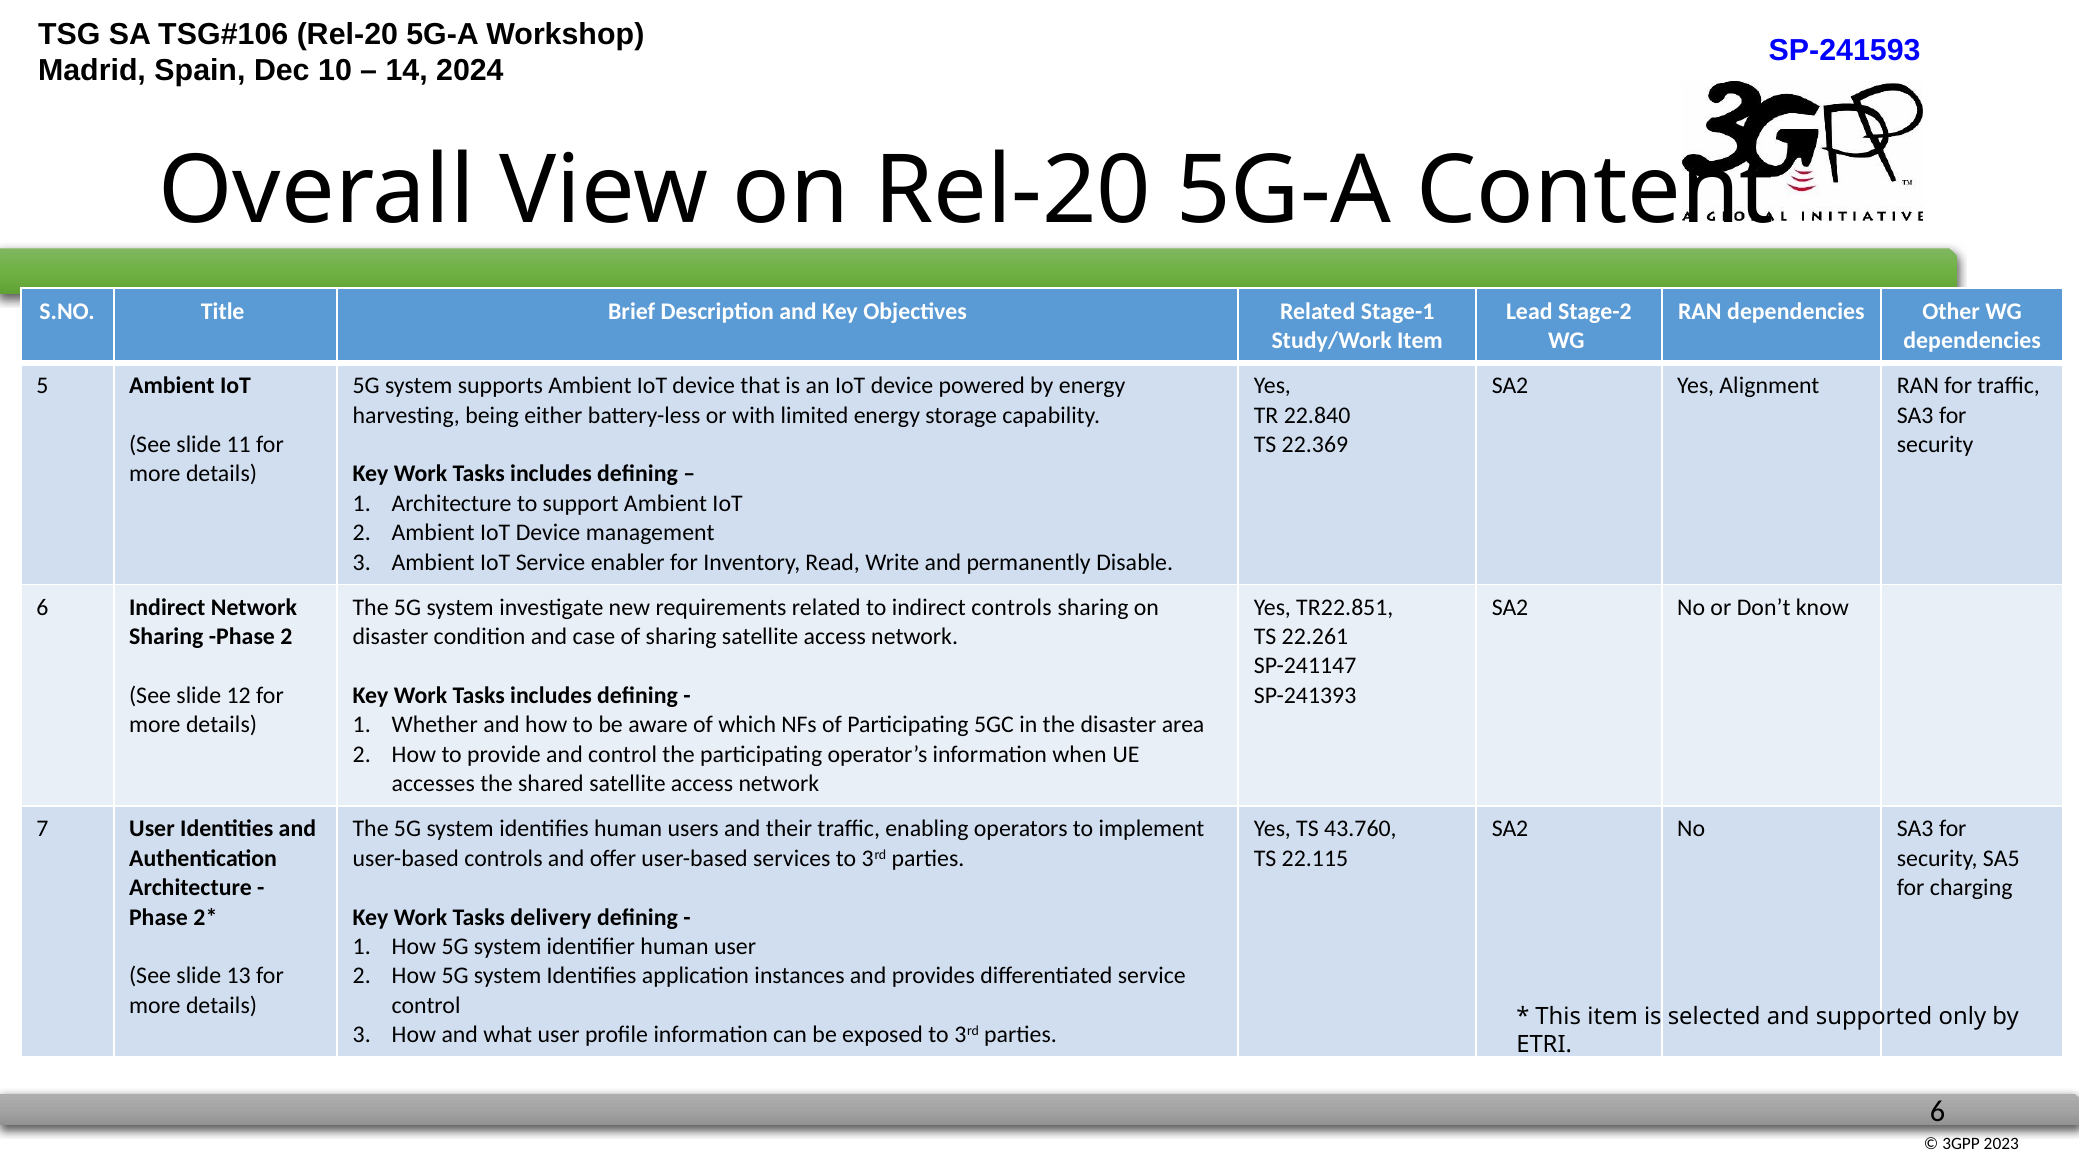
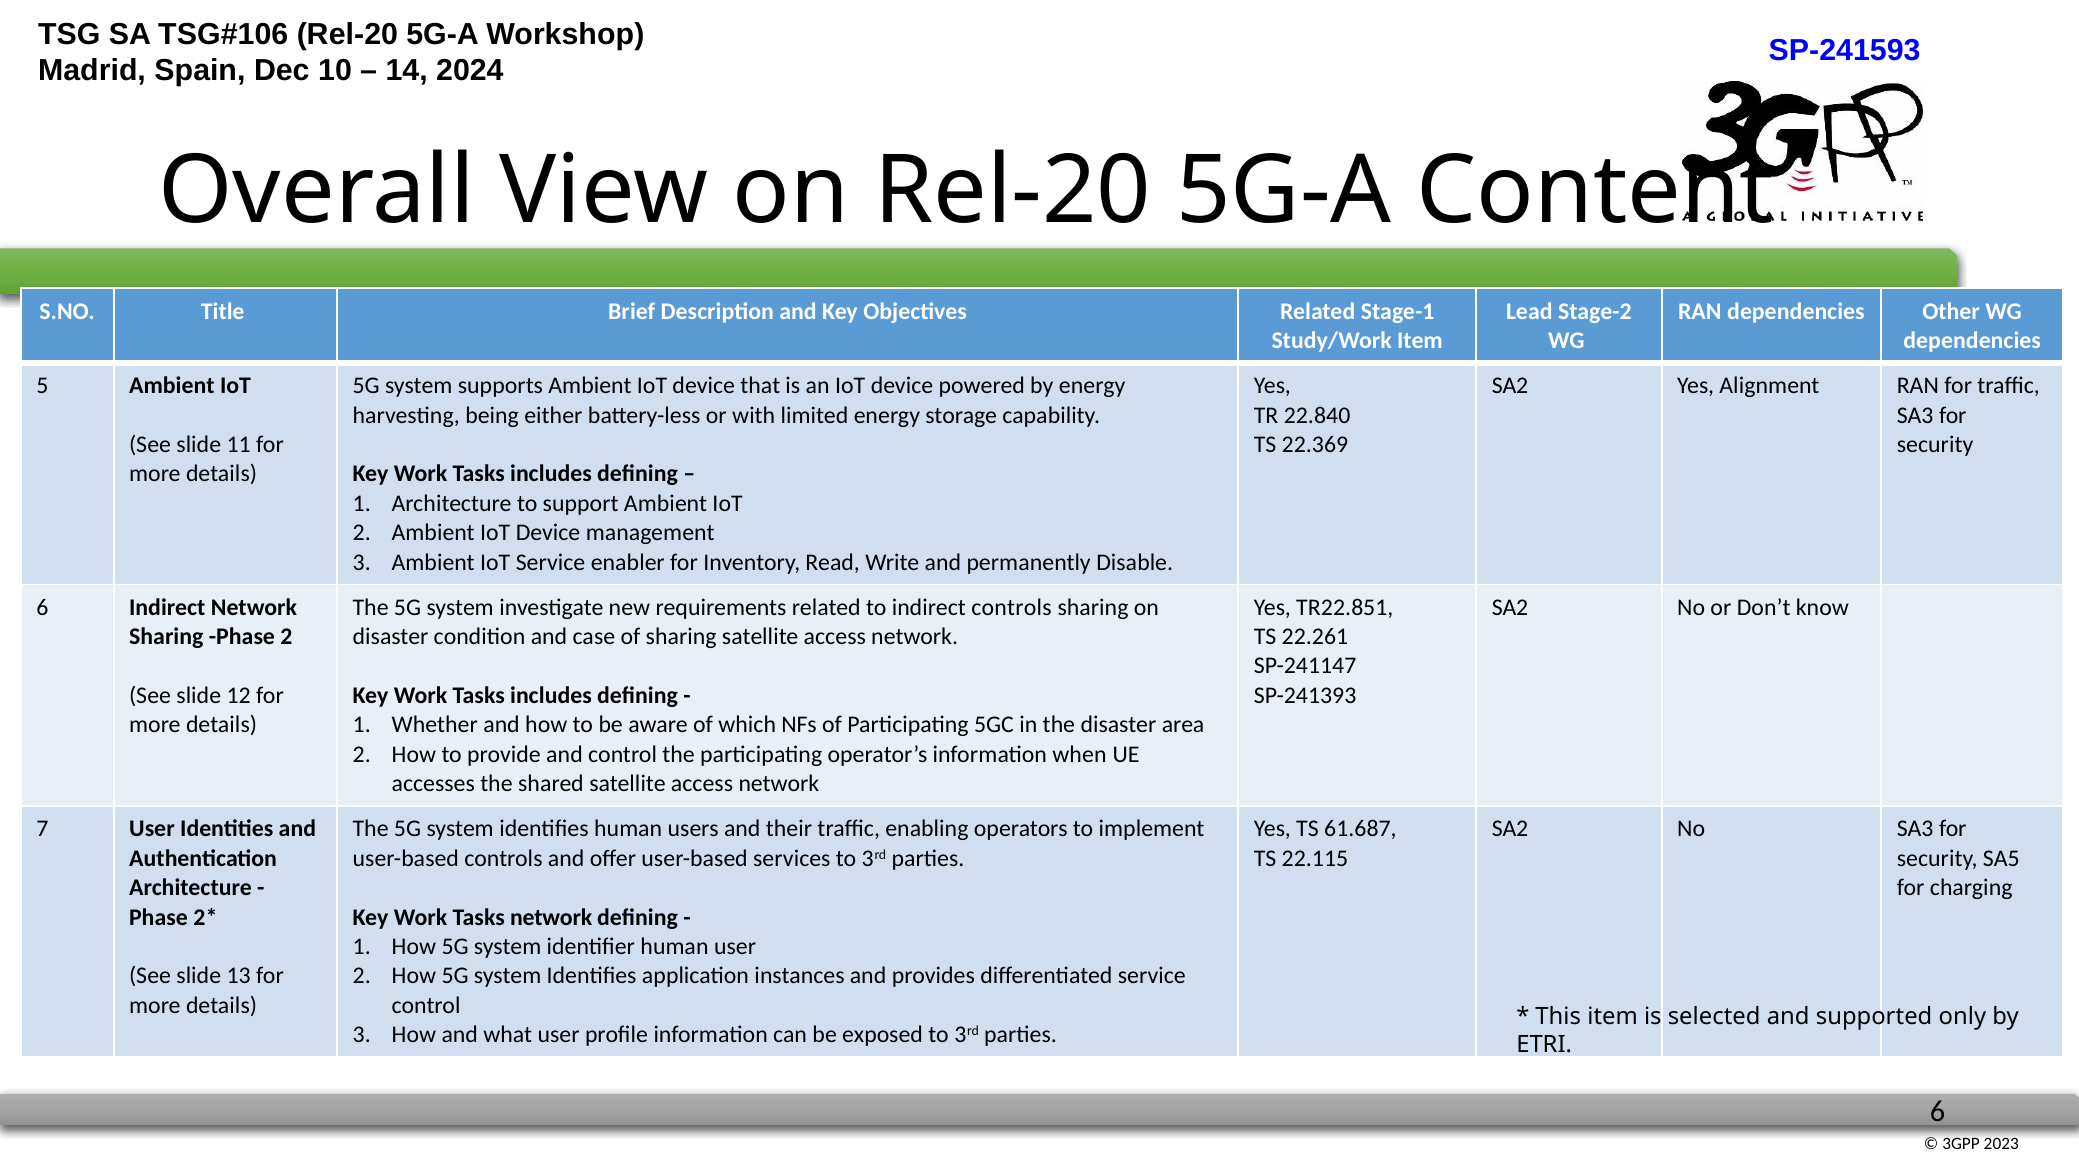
43.760: 43.760 -> 61.687
Tasks delivery: delivery -> network
